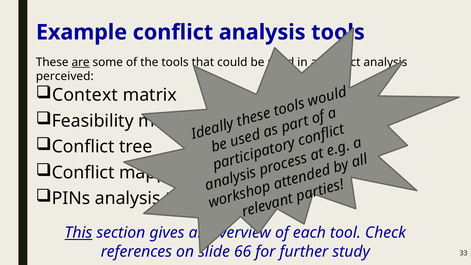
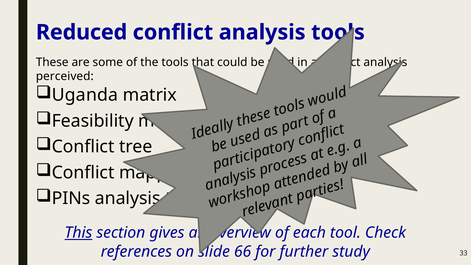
Example: Example -> Reduced
are underline: present -> none
Context: Context -> Uganda
